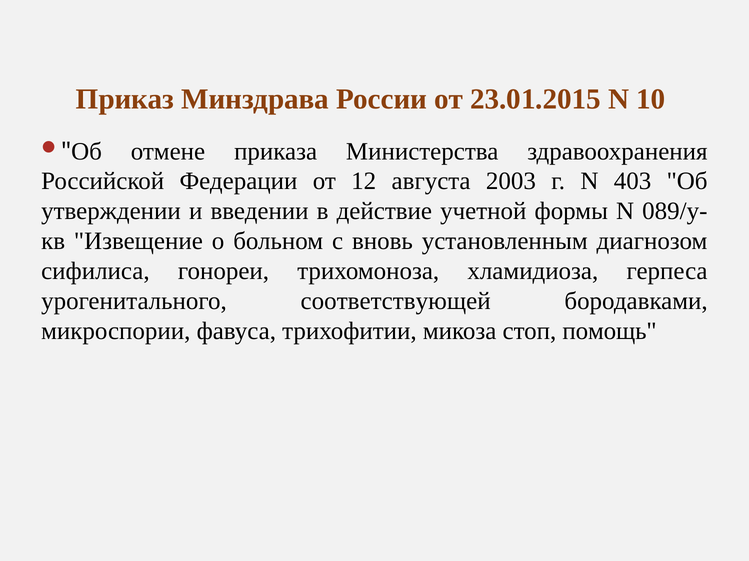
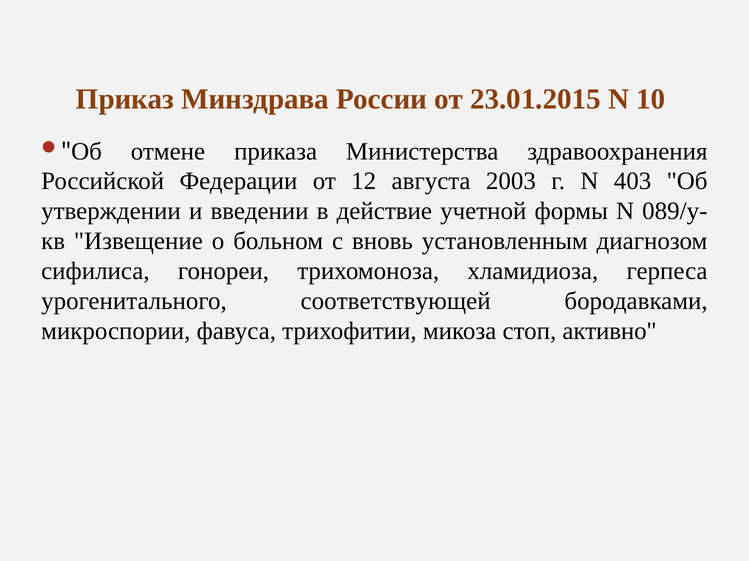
помощь: помощь -> активно
